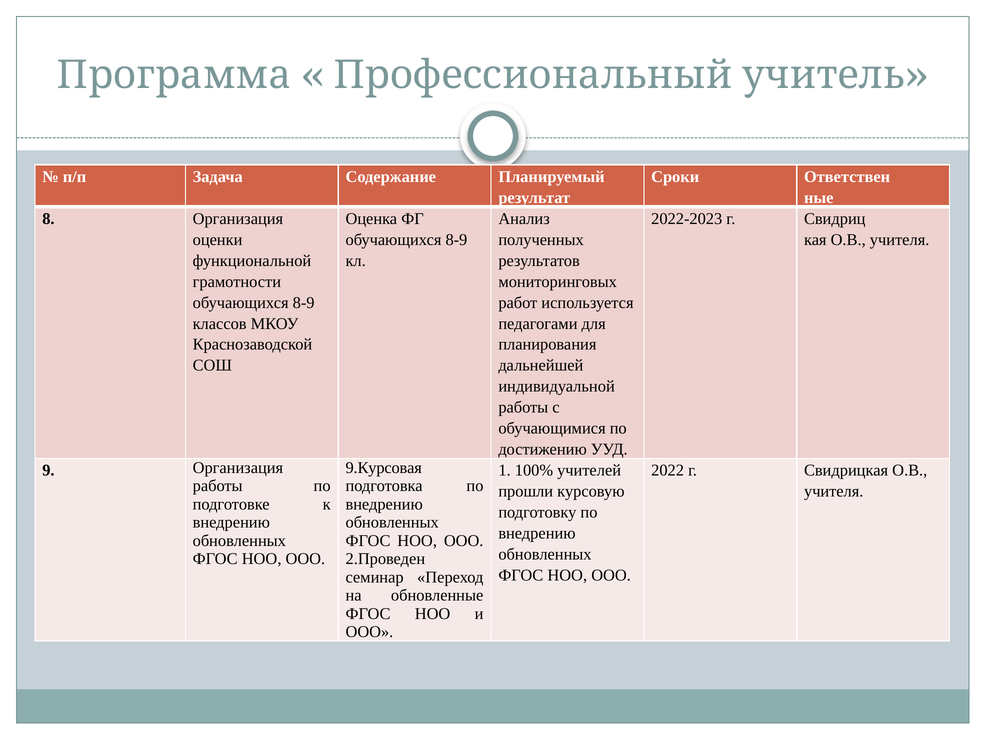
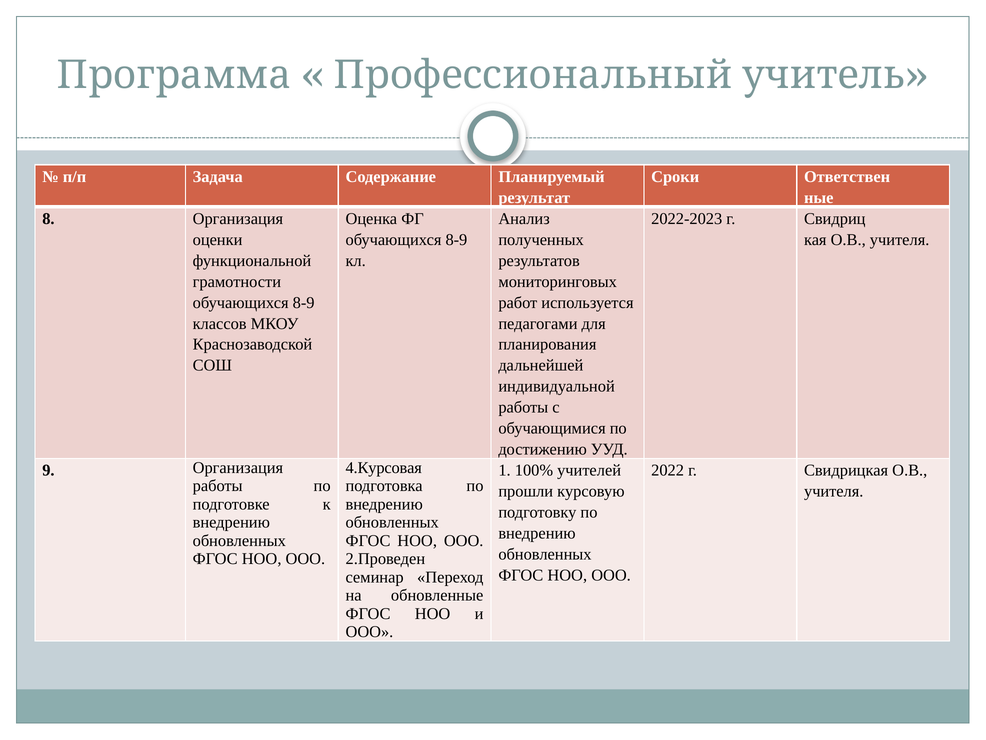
9.Курсовая: 9.Курсовая -> 4.Курсовая
